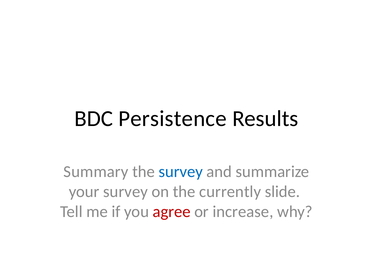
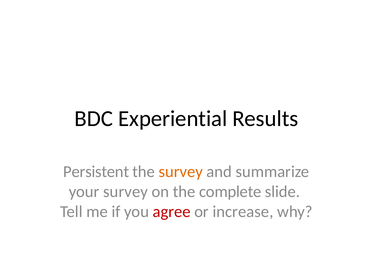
Persistence: Persistence -> Experiential
Summary: Summary -> Persistent
survey at (181, 172) colour: blue -> orange
currently: currently -> complete
